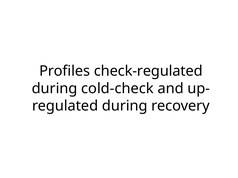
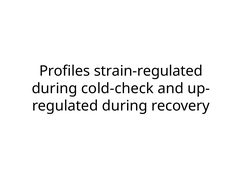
check-regulated: check-regulated -> strain-regulated
